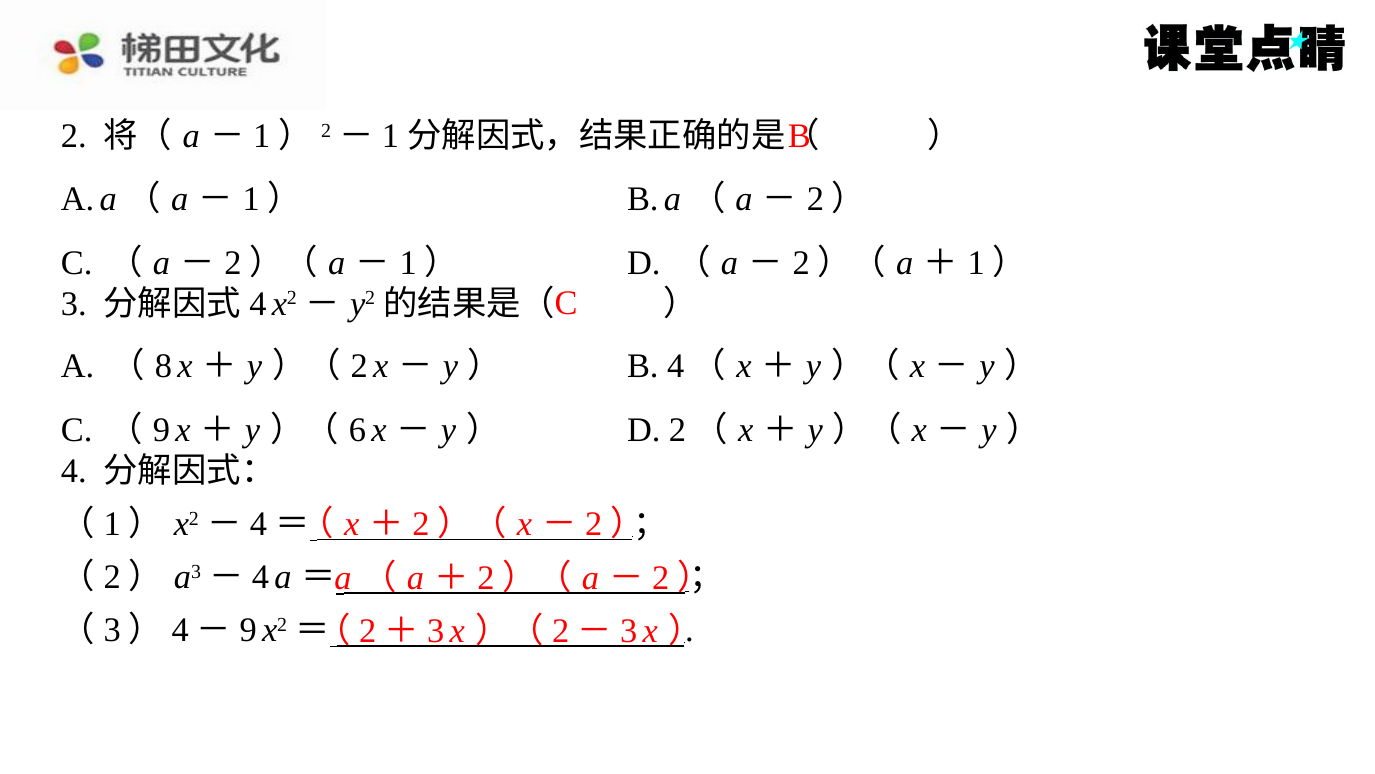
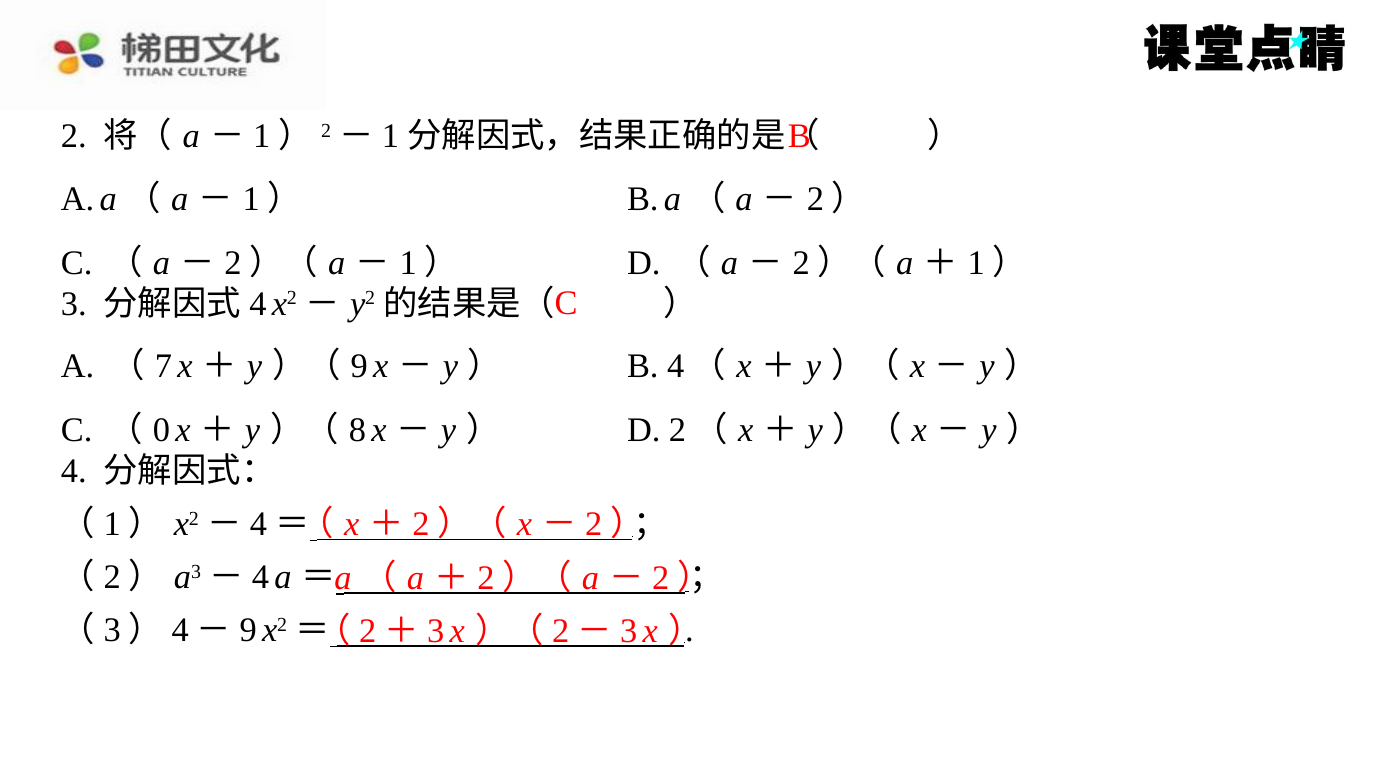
8: 8 -> 7
2 at (359, 366): 2 -> 9
9: 9 -> 0
6: 6 -> 8
